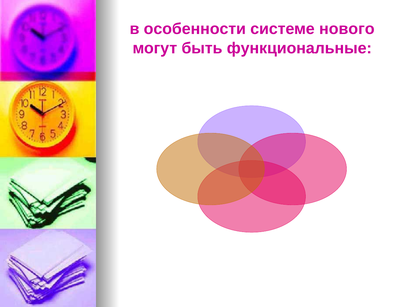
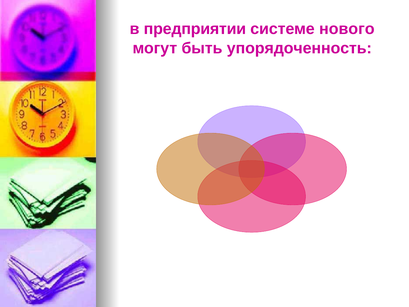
особенности: особенности -> предприятии
функциональные: функциональные -> упорядоченность
